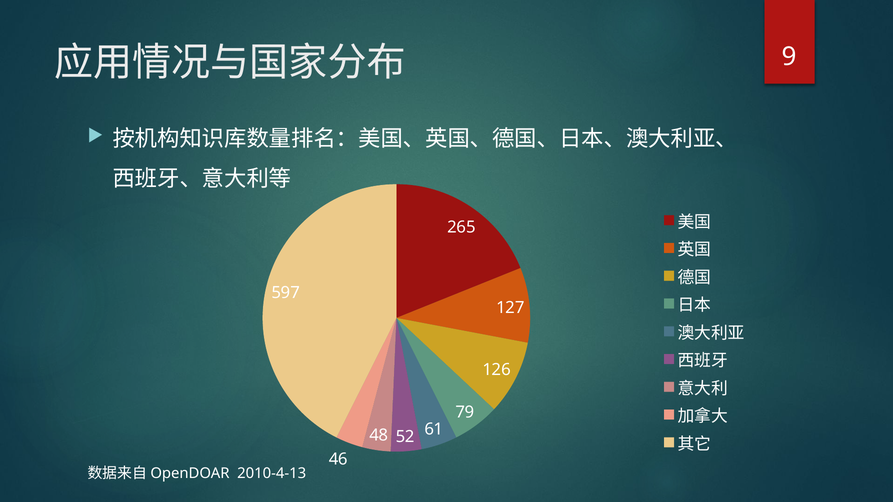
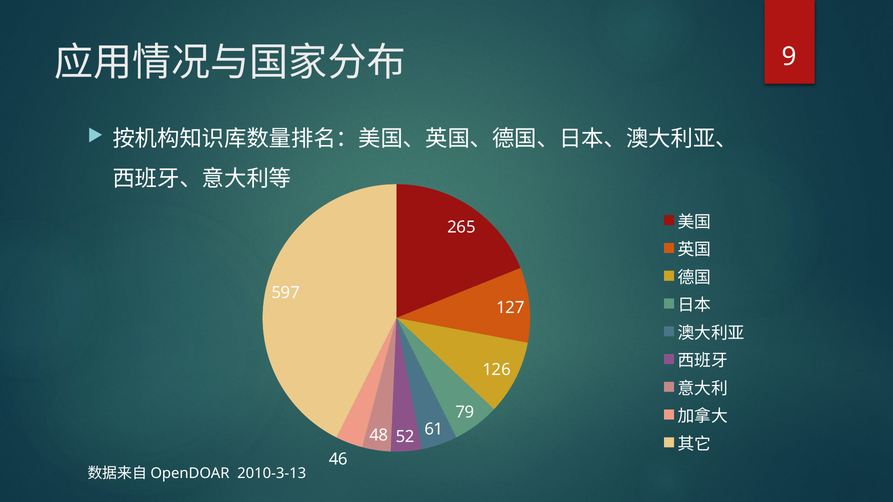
2010-4-13: 2010-4-13 -> 2010-3-13
